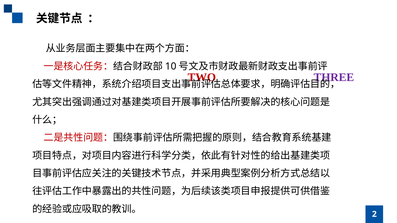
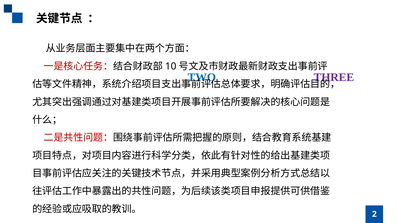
TWO colour: red -> blue
